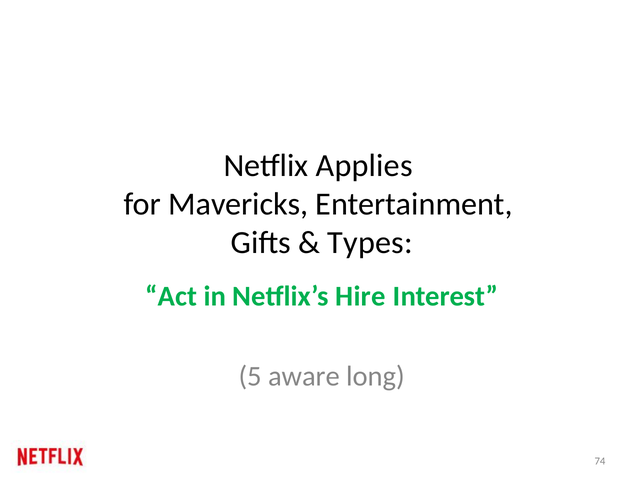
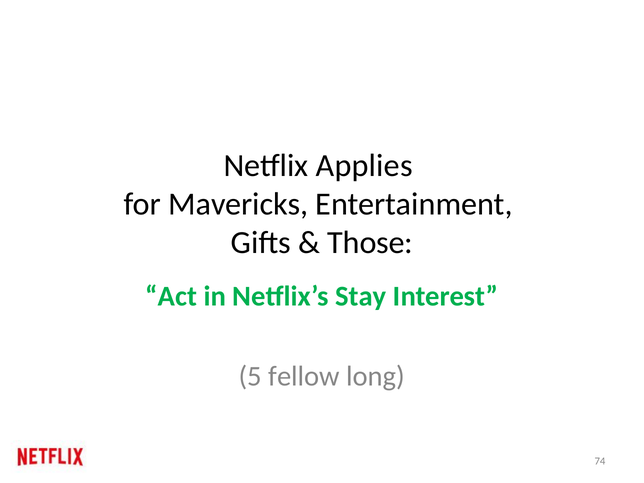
Types: Types -> Those
Hire: Hire -> Stay
aware: aware -> fellow
